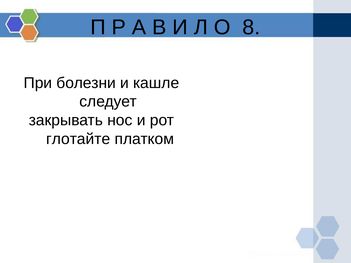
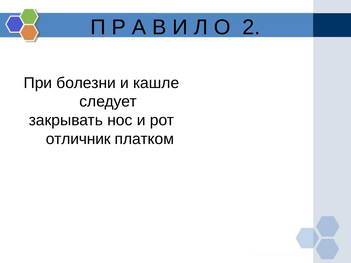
8: 8 -> 2
глотайте: глотайте -> отличник
